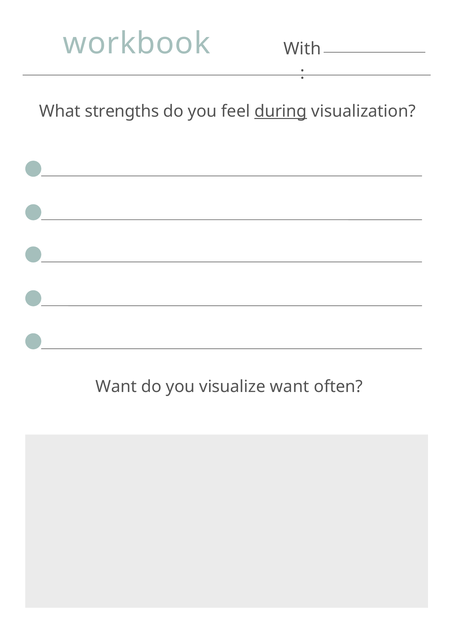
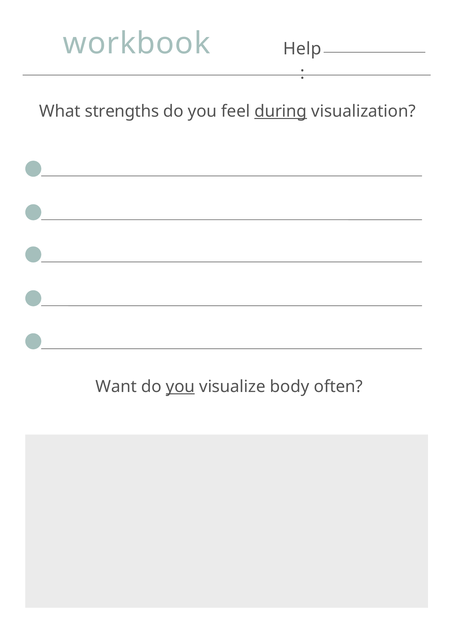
With: With -> Help
you at (180, 387) underline: none -> present
visualize want: want -> body
